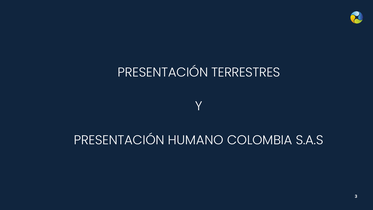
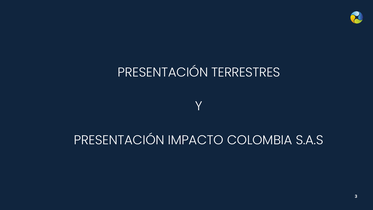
HUMANO: HUMANO -> IMPACTO
